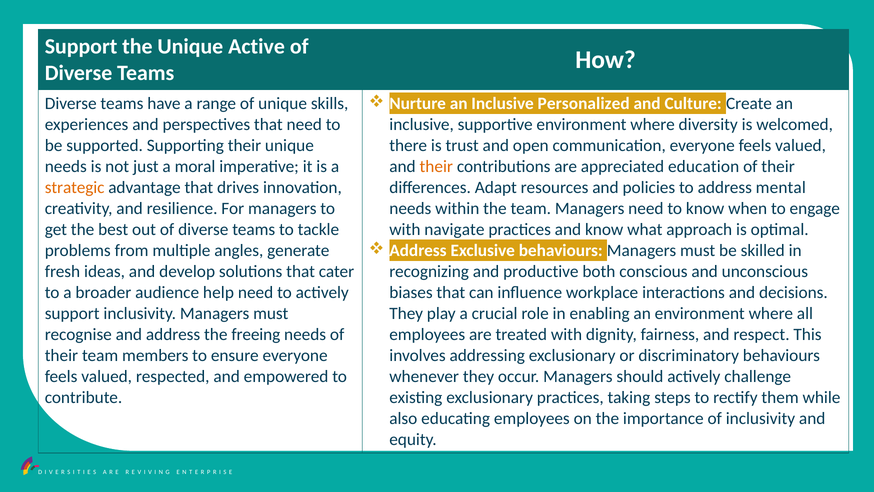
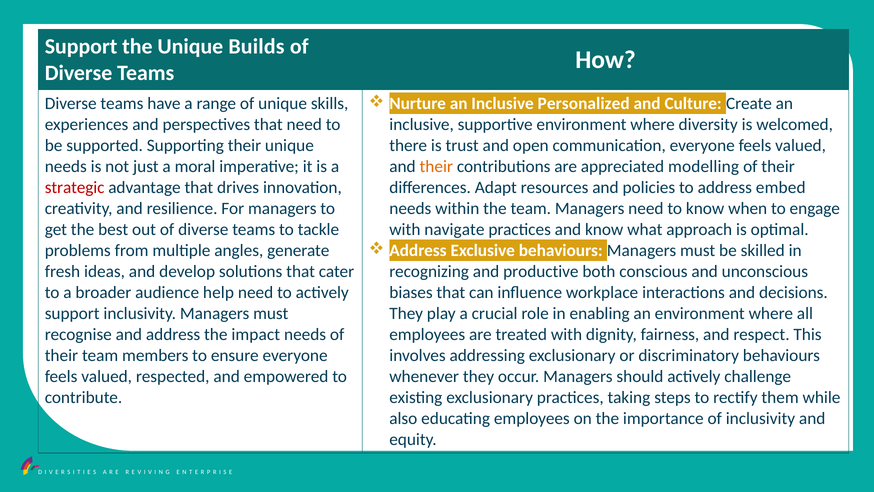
Active: Active -> Builds
education: education -> modelling
strategic colour: orange -> red
mental: mental -> embed
freeing: freeing -> impact
